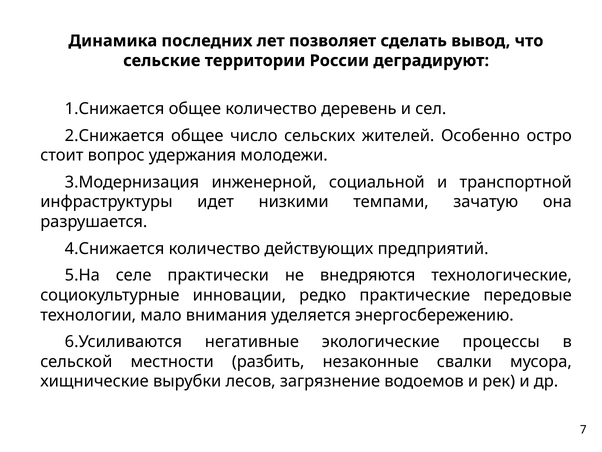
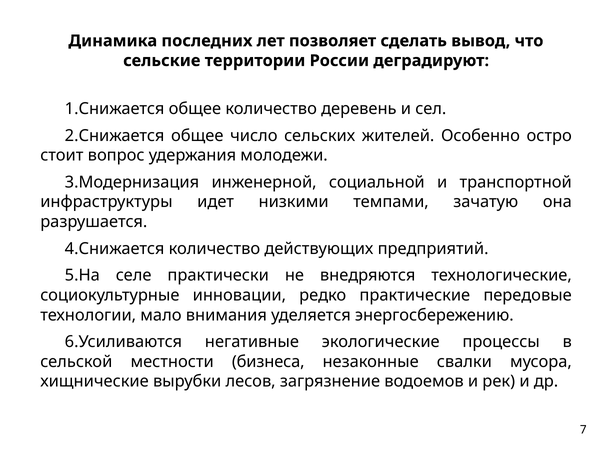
разбить: разбить -> бизнеса
